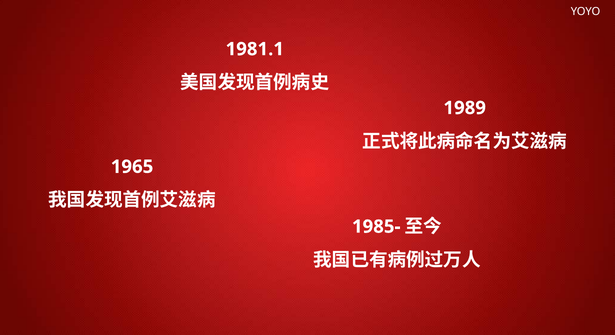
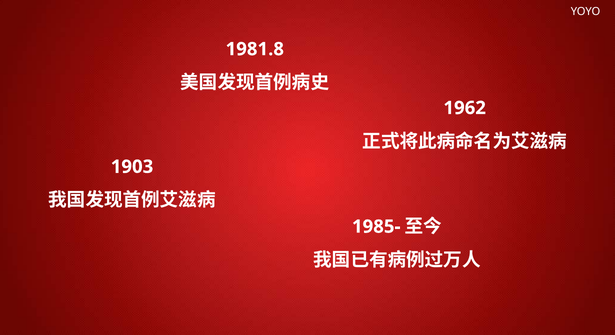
1981.1: 1981.1 -> 1981.8
1989: 1989 -> 1962
1965: 1965 -> 1903
